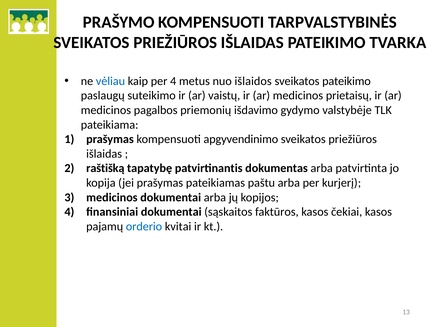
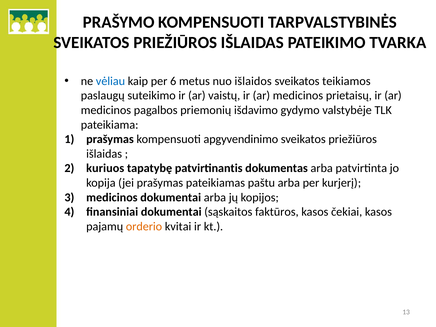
per 4: 4 -> 6
sveikatos pateikimo: pateikimo -> teikiamos
raštišką: raštišką -> kuriuos
orderio colour: blue -> orange
